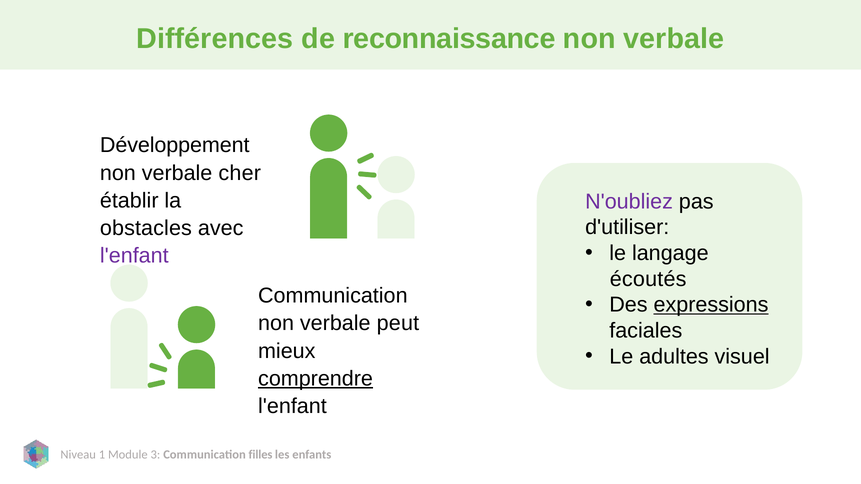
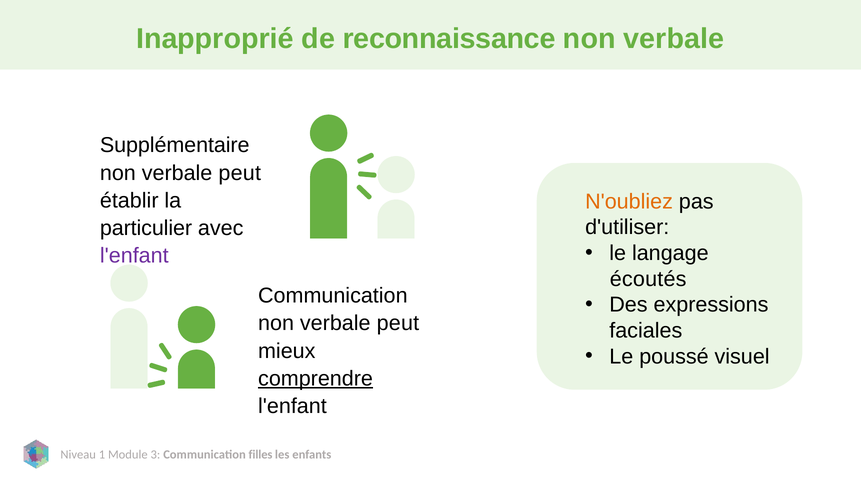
Différences: Différences -> Inapproprié
Développement: Développement -> Supplémentaire
cher at (240, 173): cher -> peut
N'oubliez colour: purple -> orange
obstacles: obstacles -> particulier
expressions underline: present -> none
adultes: adultes -> poussé
